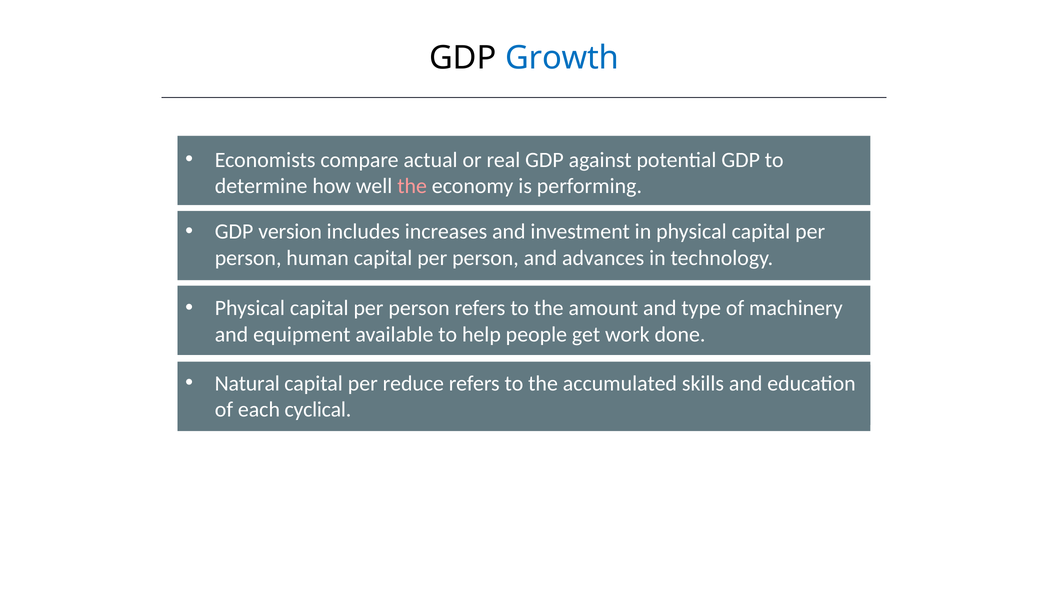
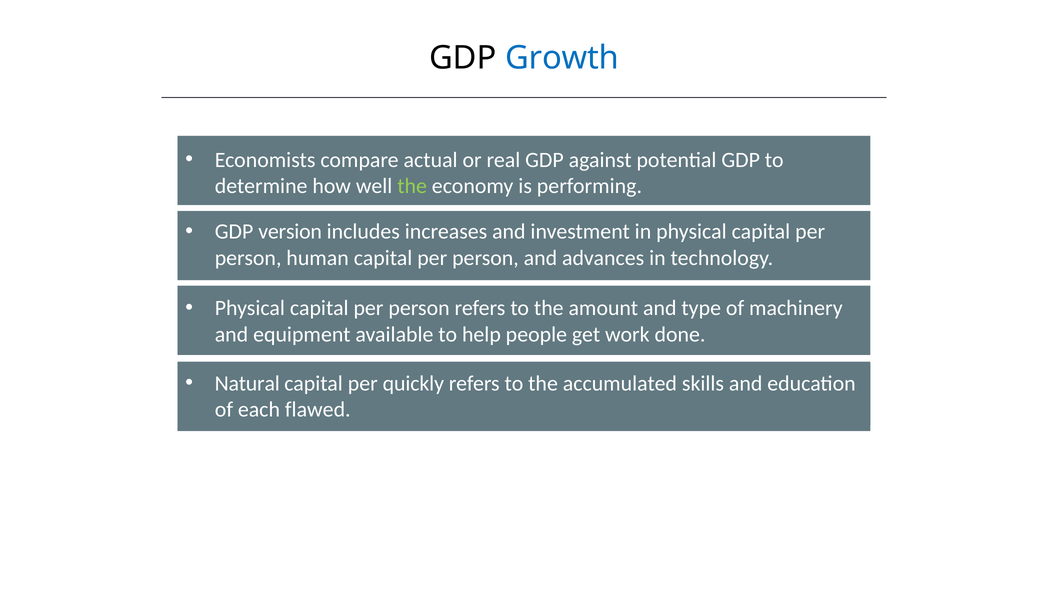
the at (412, 186) colour: pink -> light green
reduce: reduce -> quickly
cyclical: cyclical -> flawed
